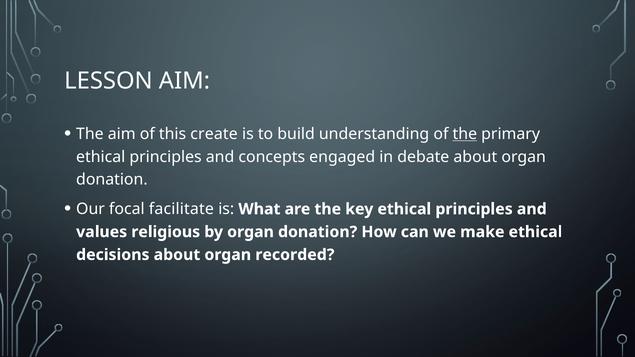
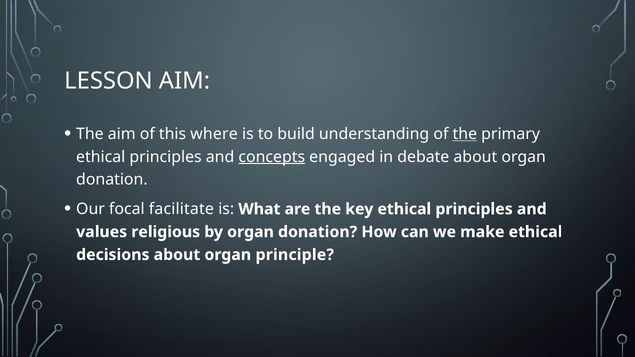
create: create -> where
concepts underline: none -> present
recorded: recorded -> principle
